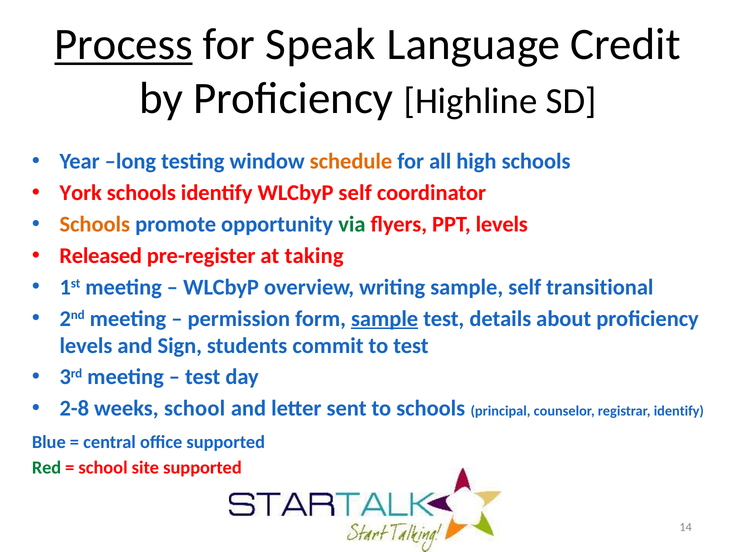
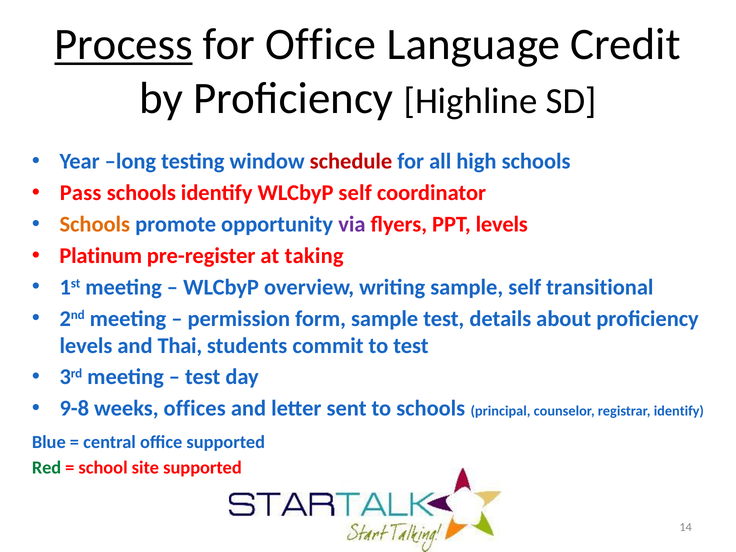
for Speak: Speak -> Office
schedule colour: orange -> red
York: York -> Pass
via colour: green -> purple
Released: Released -> Platinum
sample at (385, 319) underline: present -> none
Sign: Sign -> Thai
2-8: 2-8 -> 9-8
weeks school: school -> offices
